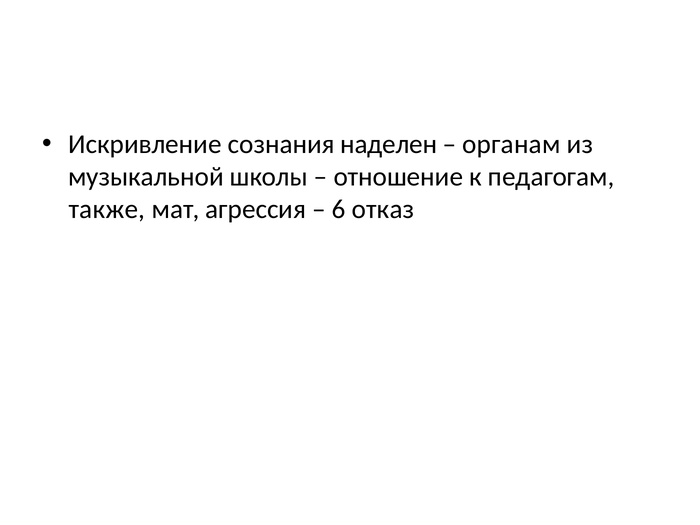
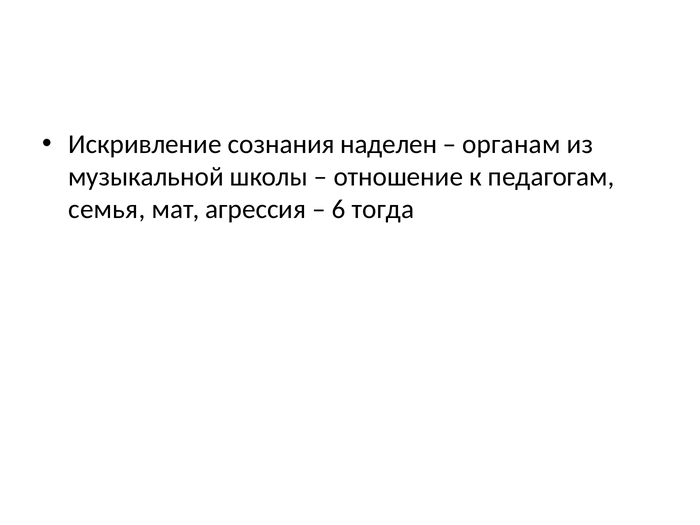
также: также -> семья
отказ: отказ -> тогда
